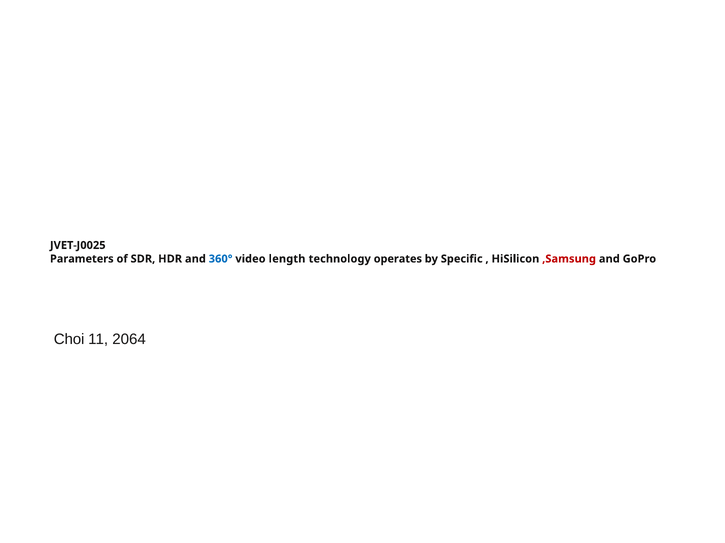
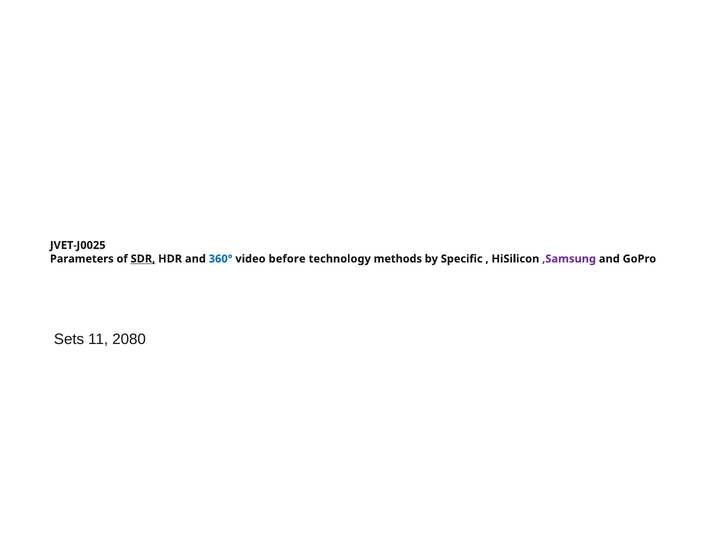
SDR underline: none -> present
length: length -> before
operates: operates -> methods
,Samsung colour: red -> purple
Choi: Choi -> Sets
2064: 2064 -> 2080
